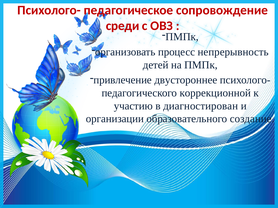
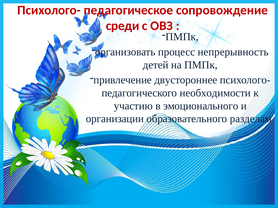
коррекционной: коррекционной -> необходимости
диагностирован: диагностирован -> эмоционального
создание: создание -> разделам
